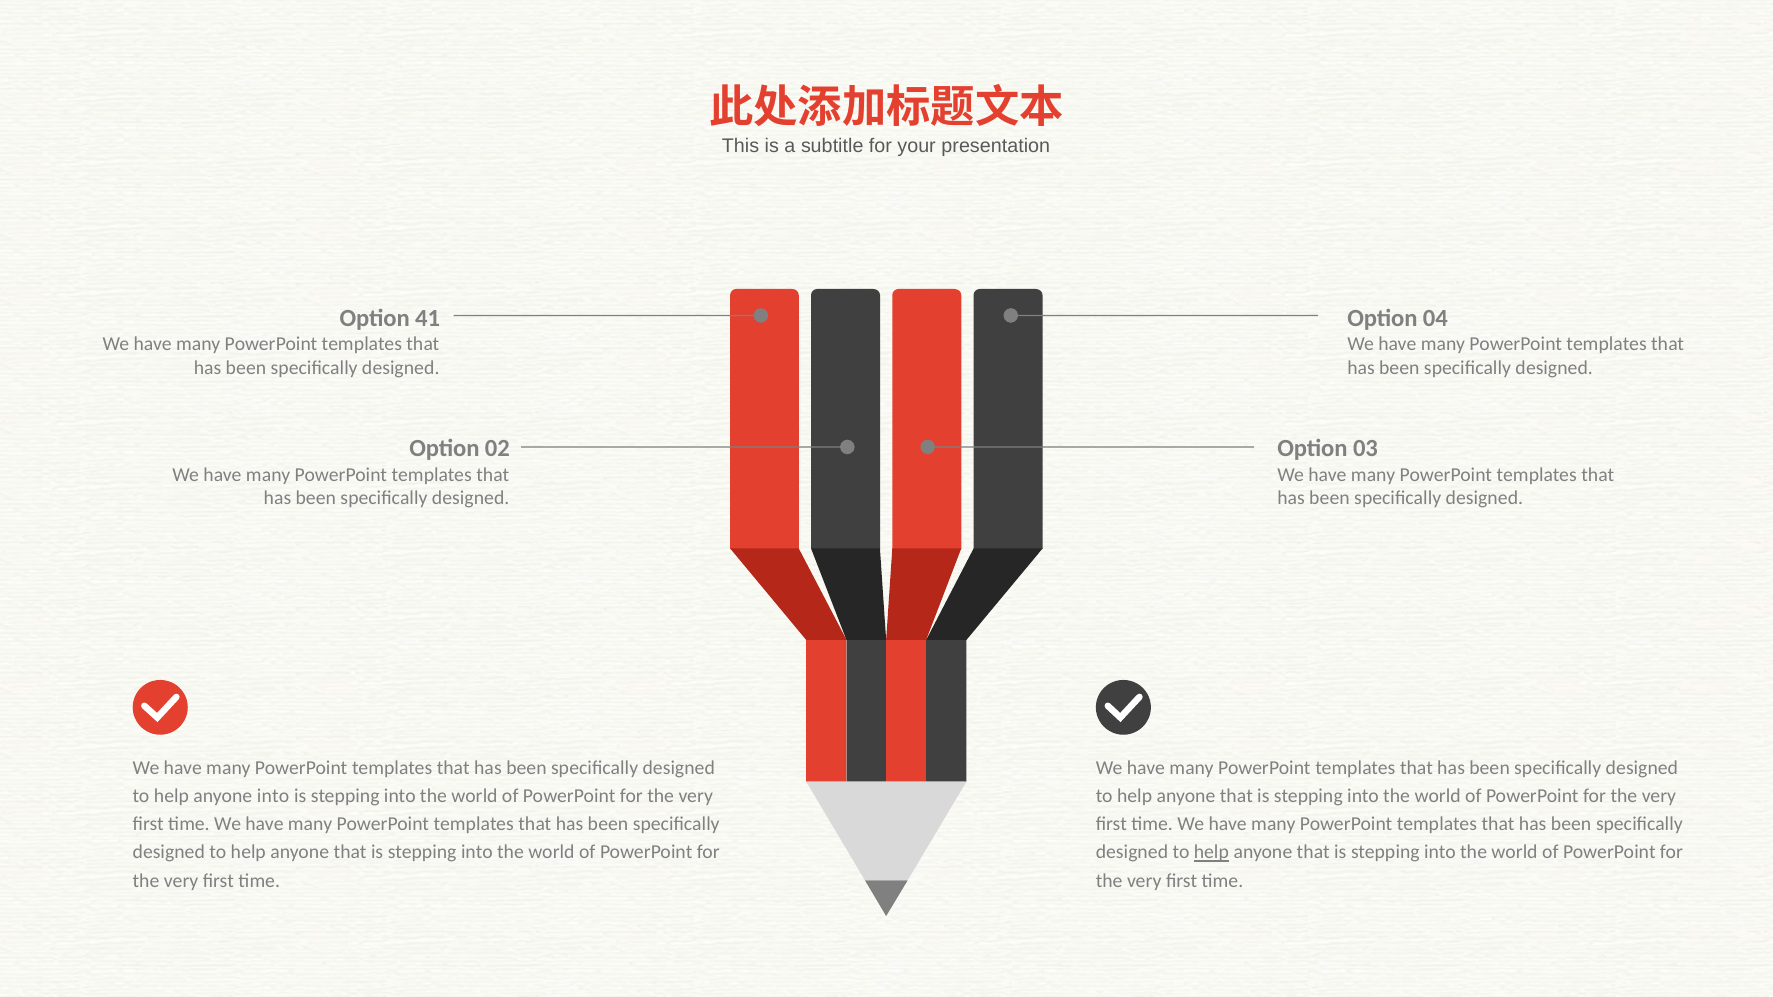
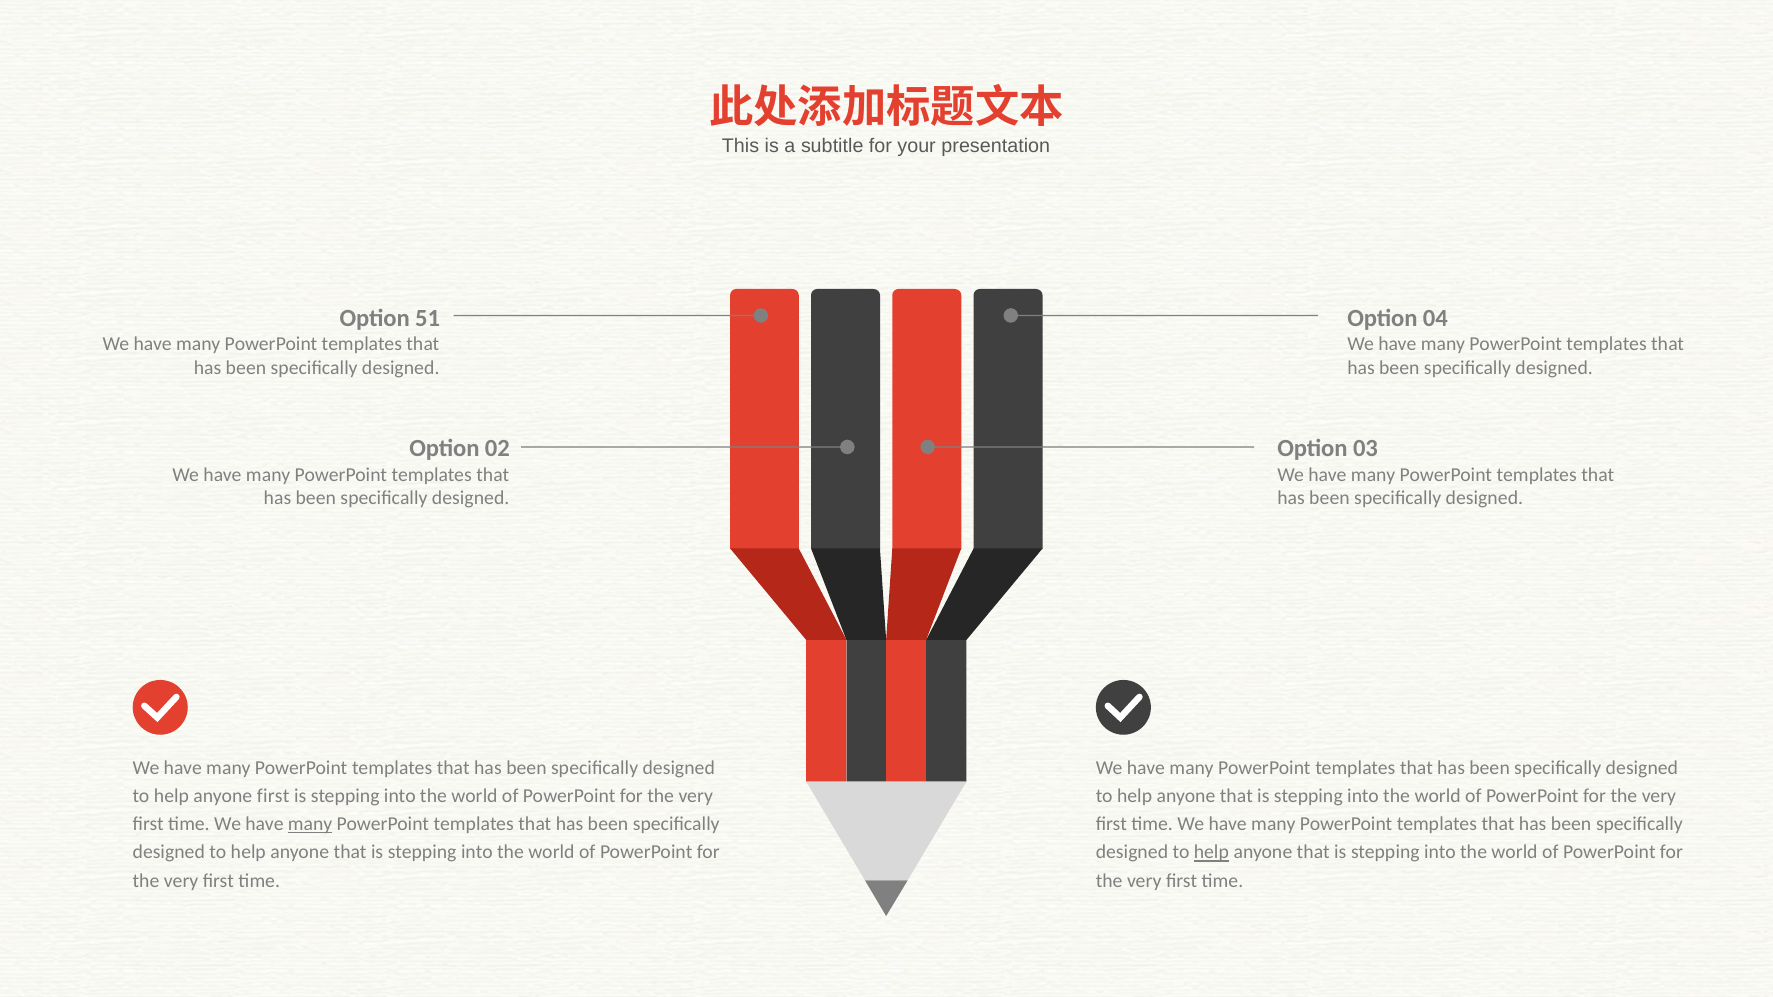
41: 41 -> 51
anyone into: into -> first
many at (310, 824) underline: none -> present
